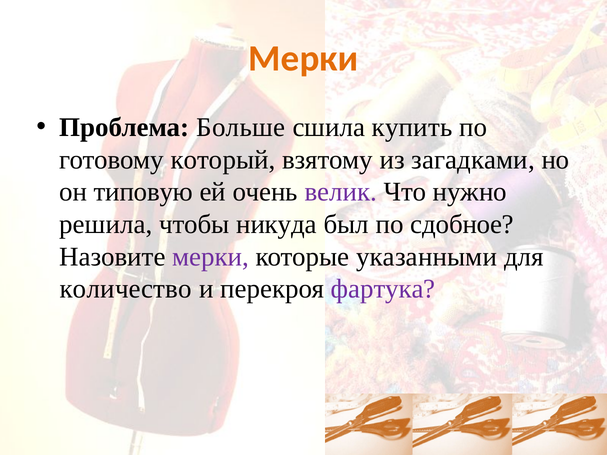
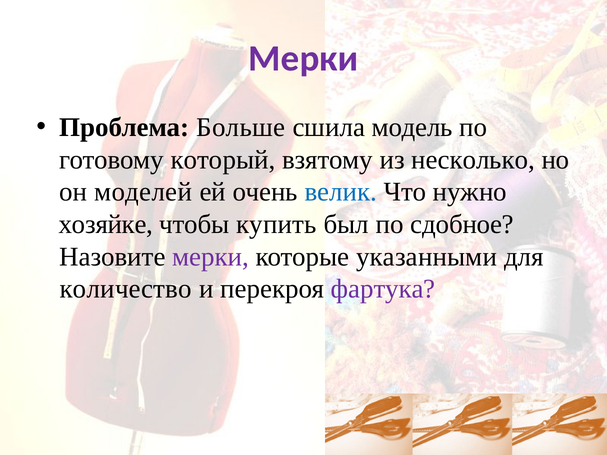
Мерки at (303, 59) colour: orange -> purple
купить: купить -> модель
загадками: загадками -> несколько
типовую: типовую -> моделей
велик colour: purple -> blue
решила: решила -> хозяйке
никуда: никуда -> купить
